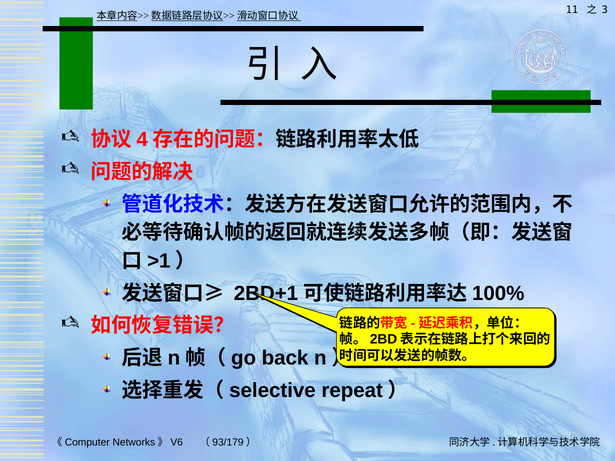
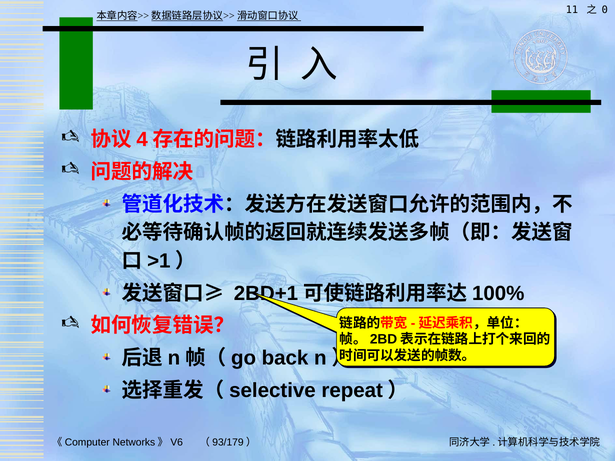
3: 3 -> 0
